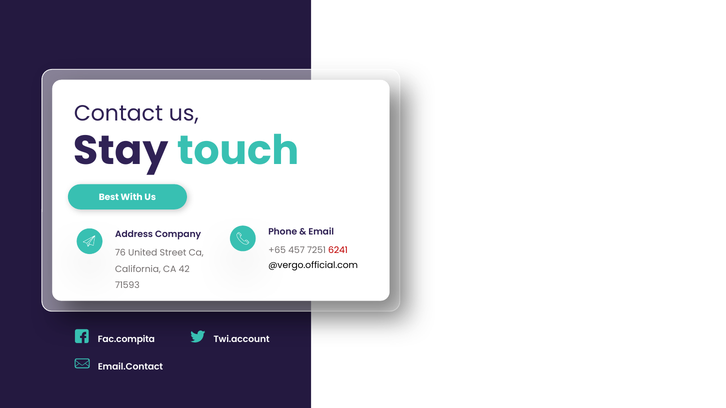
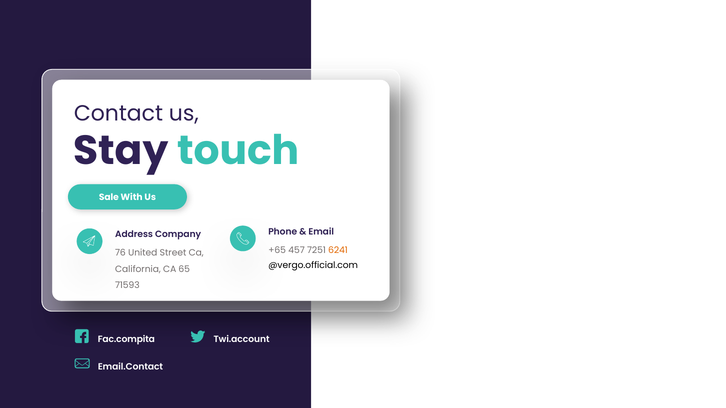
Best: Best -> Sale
6241 colour: red -> orange
42: 42 -> 65
